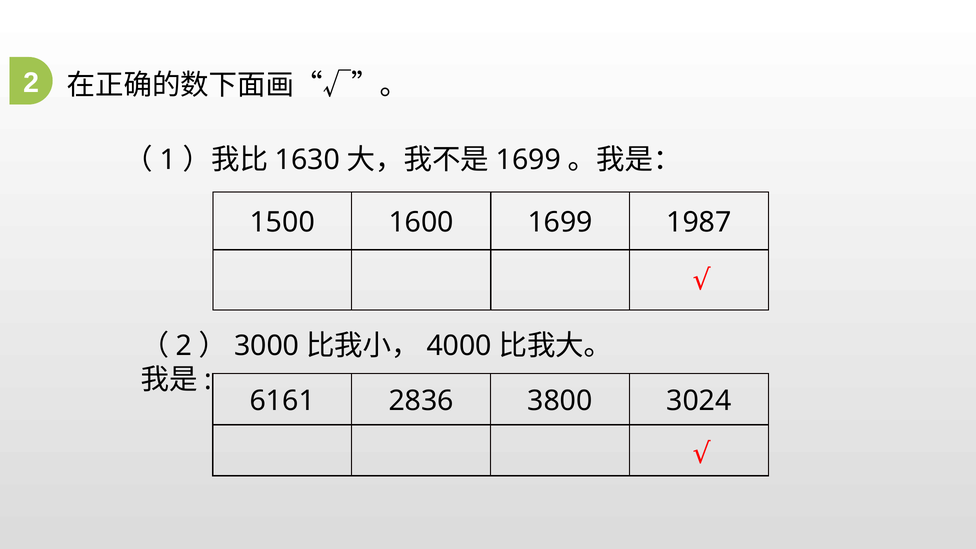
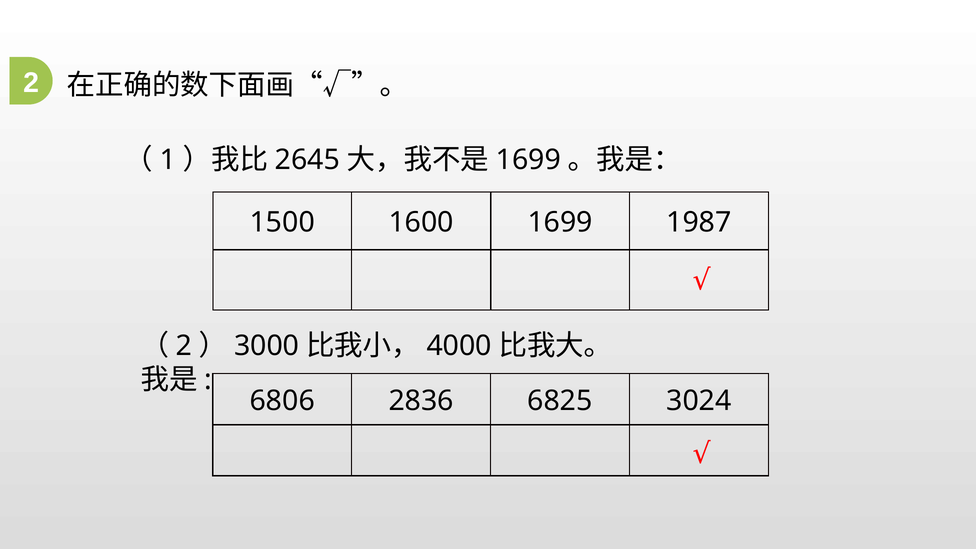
1630: 1630 -> 2645
6161: 6161 -> 6806
3800: 3800 -> 6825
